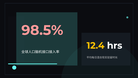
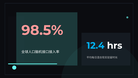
12.4 colour: yellow -> light blue
